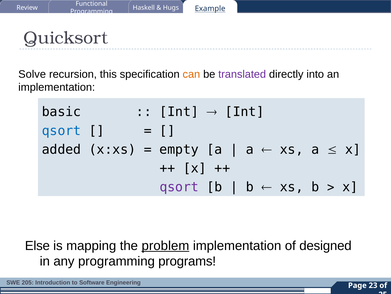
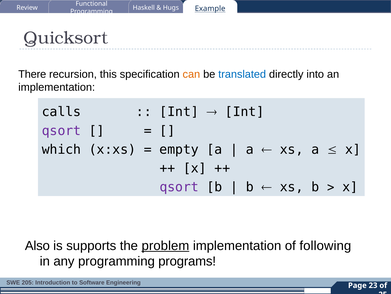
Solve: Solve -> There
translated colour: purple -> blue
basic: basic -> calls
qsort at (61, 130) colour: blue -> purple
added: added -> which
Else: Else -> Also
mapping: mapping -> supports
designed: designed -> following
